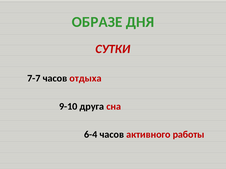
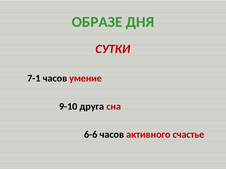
7-7: 7-7 -> 7-1
отдыха: отдыха -> умение
6-4: 6-4 -> 6-6
работы: работы -> счастье
